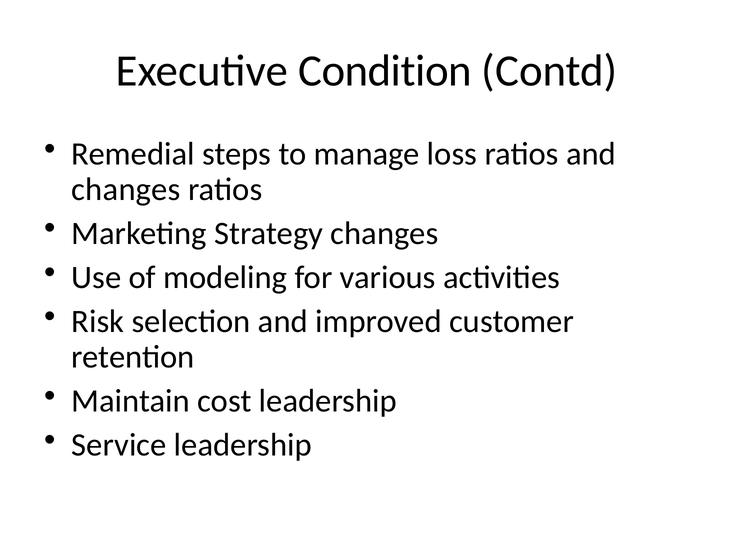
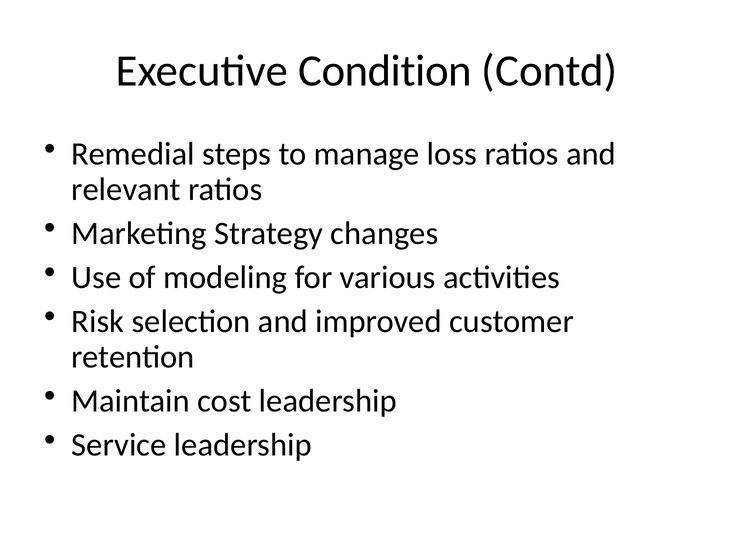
changes at (126, 189): changes -> relevant
